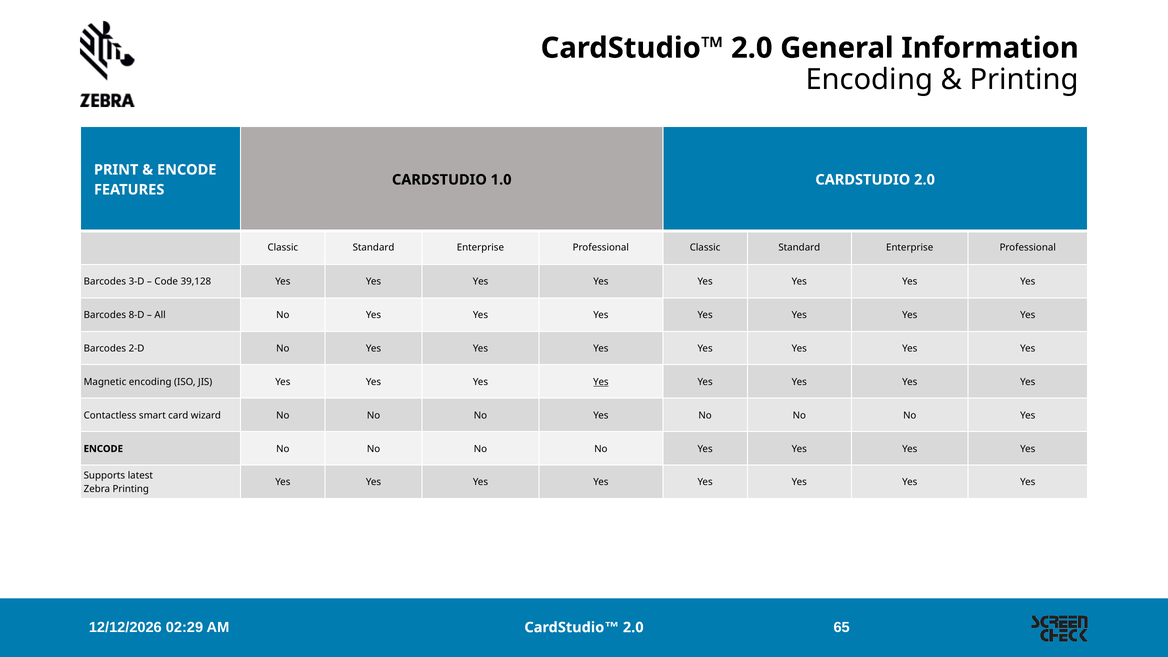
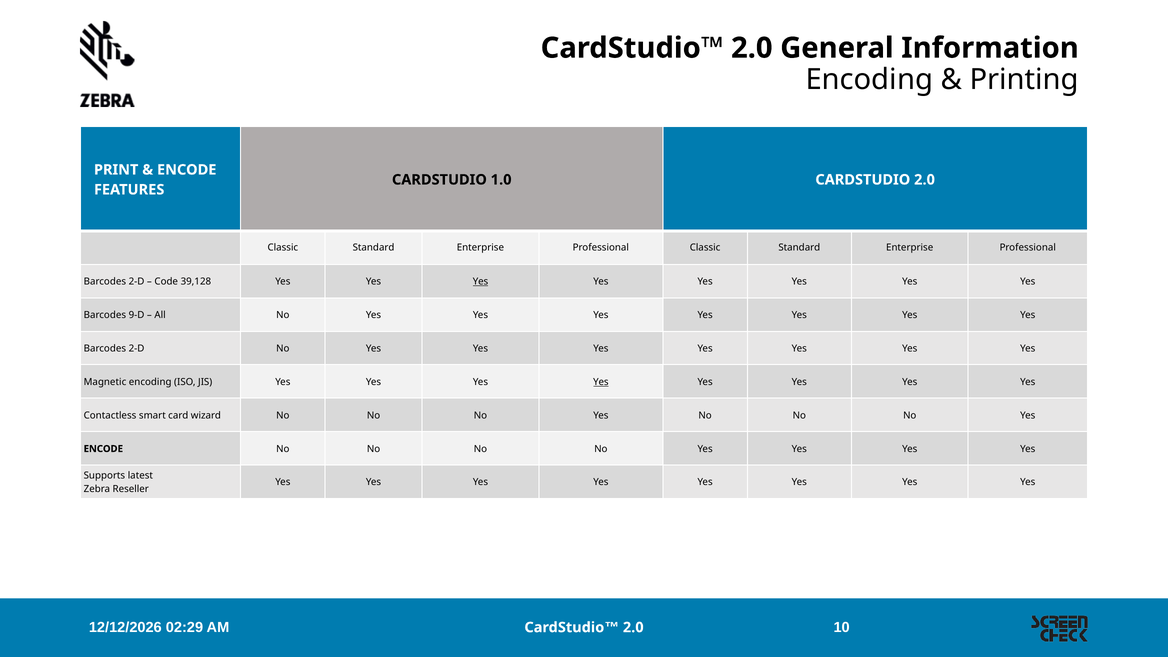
3-D at (137, 282): 3-D -> 2-D
Yes at (481, 282) underline: none -> present
8-D: 8-D -> 9-D
Zebra Printing: Printing -> Reseller
65: 65 -> 10
